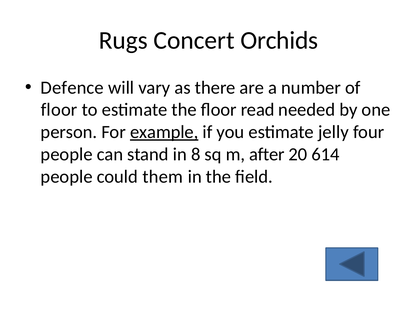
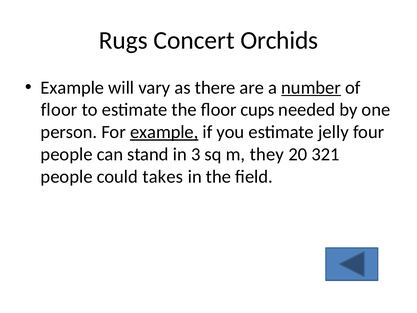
Defence at (72, 87): Defence -> Example
number underline: none -> present
read: read -> cups
8: 8 -> 3
after: after -> they
614: 614 -> 321
them: them -> takes
